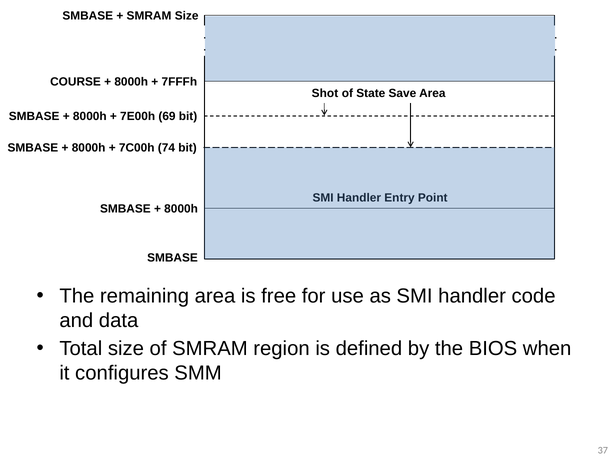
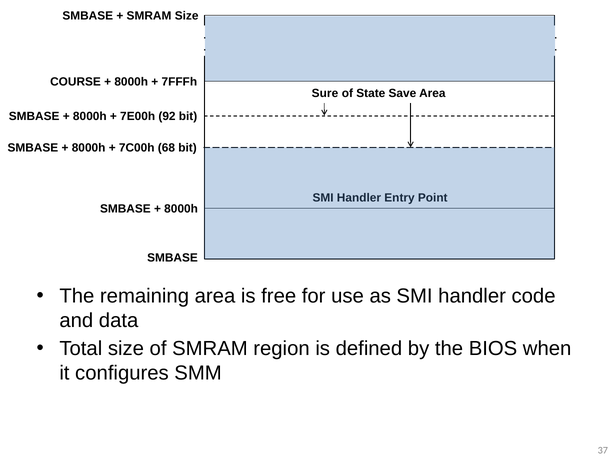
Shot: Shot -> Sure
69: 69 -> 92
74: 74 -> 68
